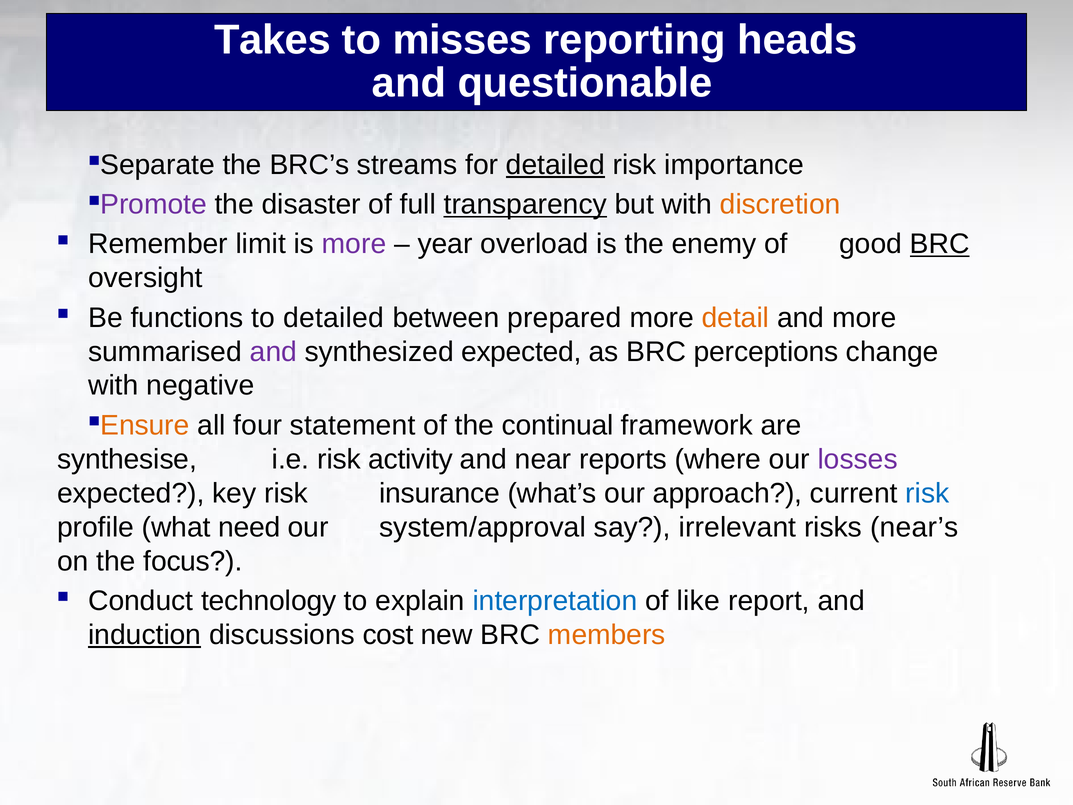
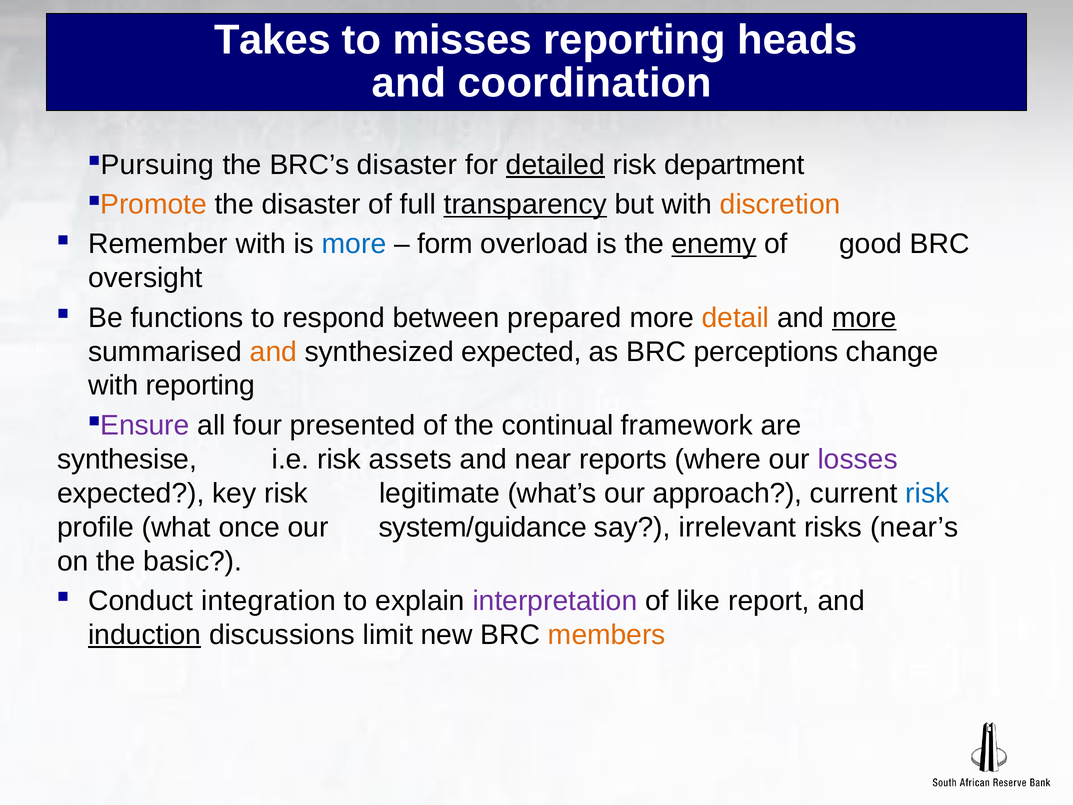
questionable: questionable -> coordination
Separate: Separate -> Pursuing
BRC’s streams: streams -> disaster
importance: importance -> department
Promote colour: purple -> orange
Remember limit: limit -> with
more at (354, 244) colour: purple -> blue
year: year -> form
enemy underline: none -> present
BRC at (940, 244) underline: present -> none
to detailed: detailed -> respond
more at (864, 318) underline: none -> present
and at (273, 352) colour: purple -> orange
with negative: negative -> reporting
Ensure colour: orange -> purple
statement: statement -> presented
activity: activity -> assets
insurance: insurance -> legitimate
need: need -> once
system/approval: system/approval -> system/guidance
focus: focus -> basic
technology: technology -> integration
interpretation colour: blue -> purple
cost: cost -> limit
